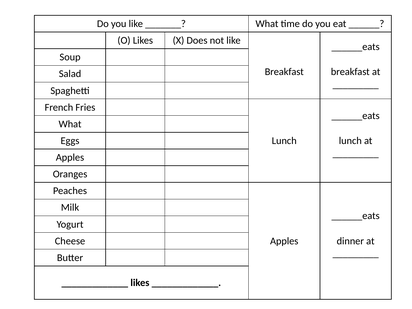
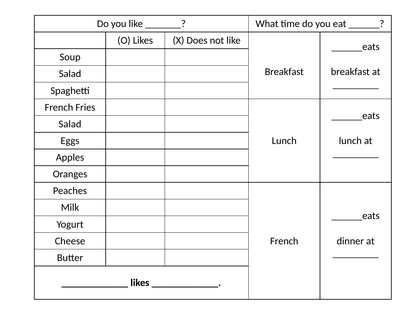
What at (70, 124): What -> Salad
Apples at (284, 241): Apples -> French
